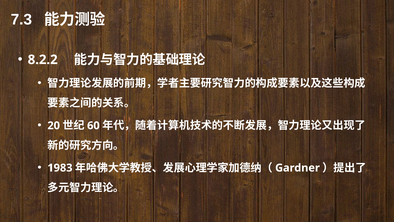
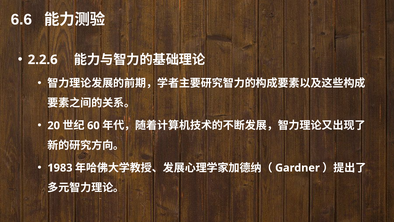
7.3: 7.3 -> 6.6
8.2.2: 8.2.2 -> 2.2.6
